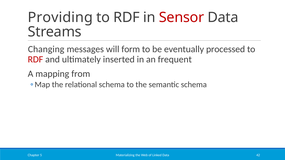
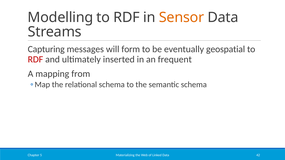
Providing: Providing -> Modelling
Sensor colour: red -> orange
Changing: Changing -> Capturing
processed: processed -> geospatial
